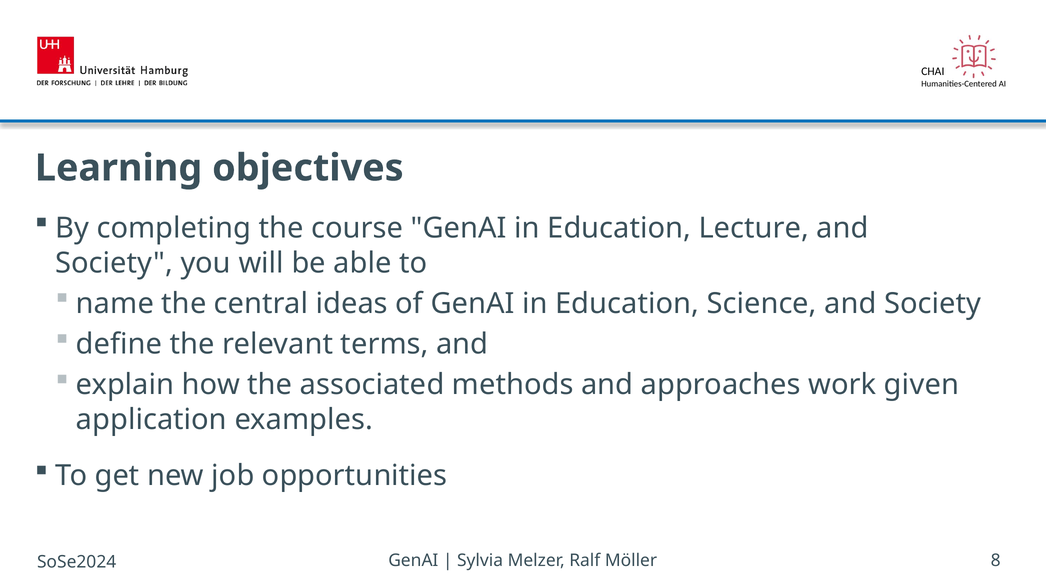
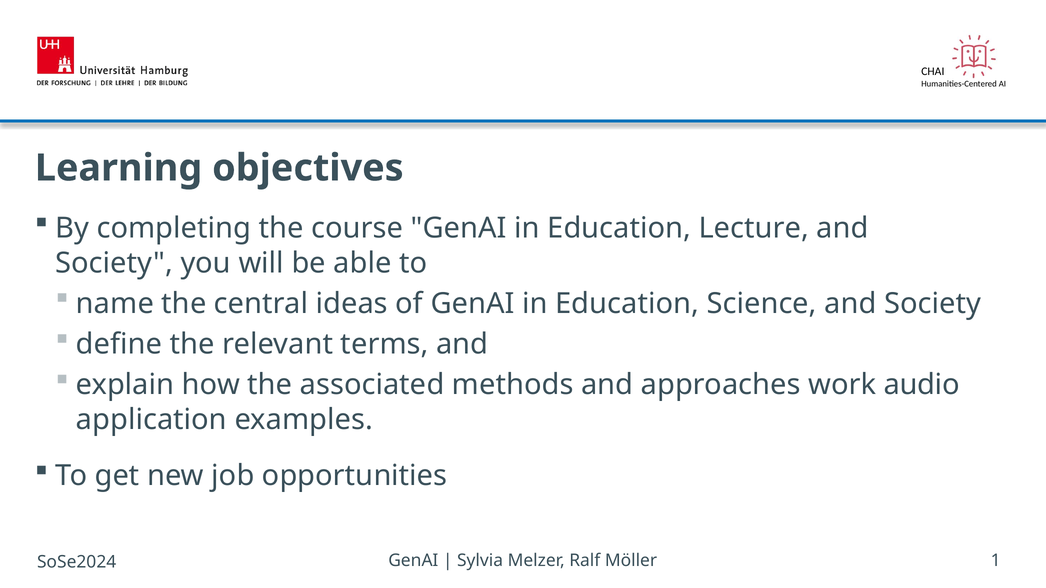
given: given -> audio
8: 8 -> 1
